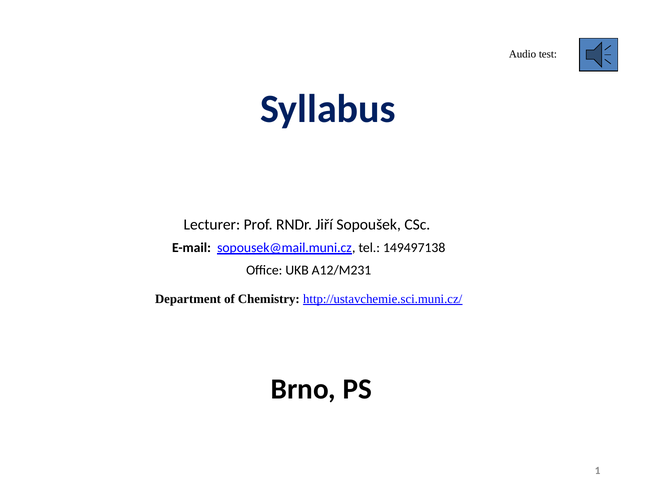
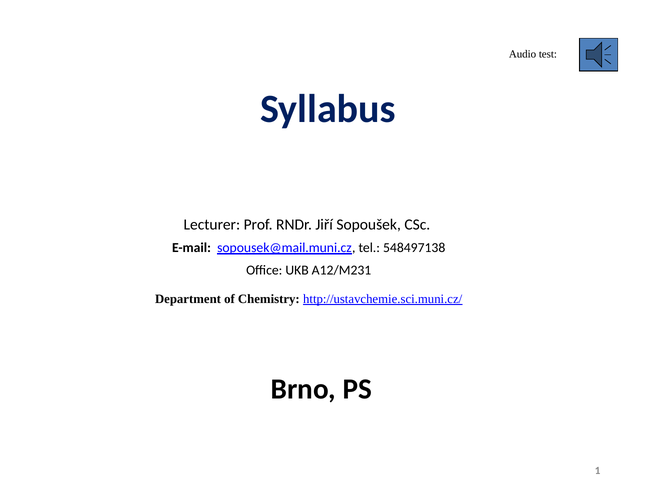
149497138: 149497138 -> 548497138
